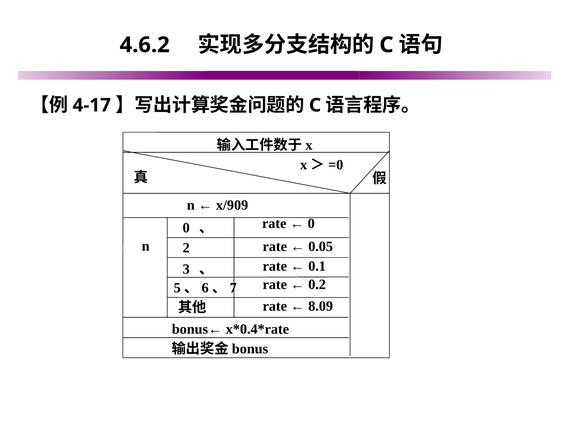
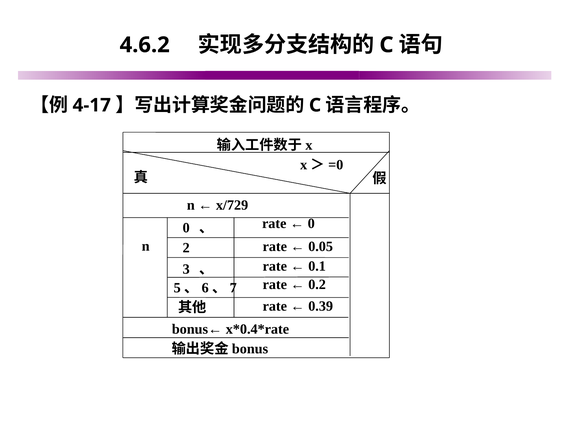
x/909: x/909 -> x/729
8.09: 8.09 -> 0.39
